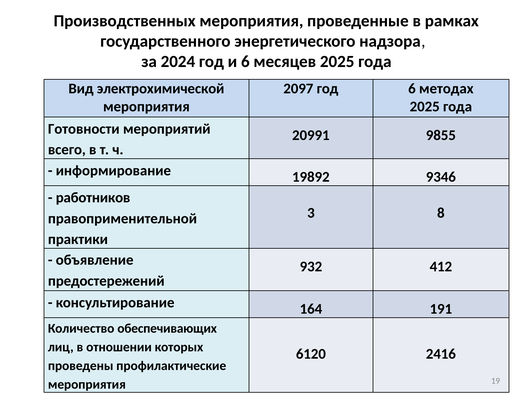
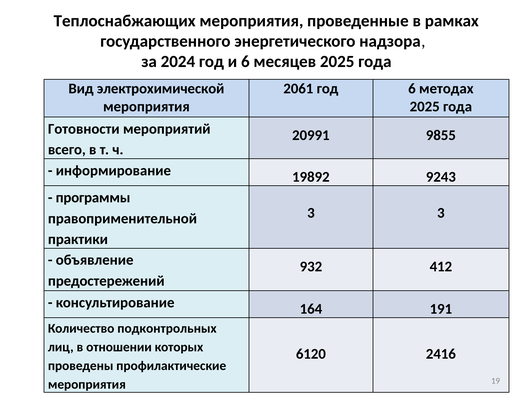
Производственных: Производственных -> Теплоснабжающих
2097: 2097 -> 2061
9346: 9346 -> 9243
работников: работников -> программы
3 8: 8 -> 3
обеспечивающих: обеспечивающих -> подконтрольных
